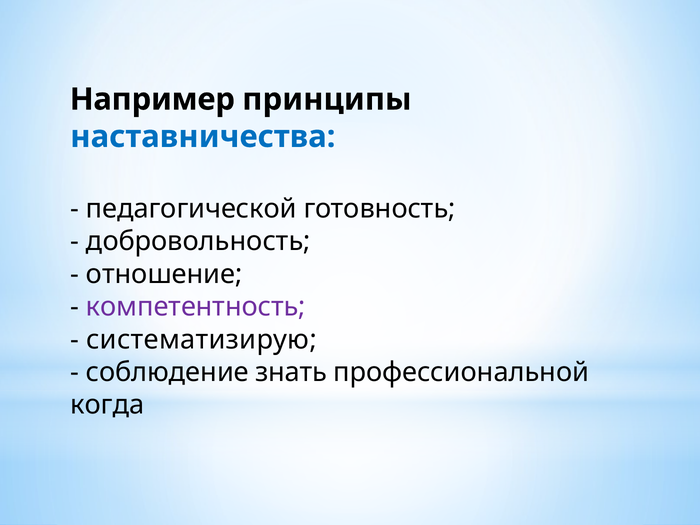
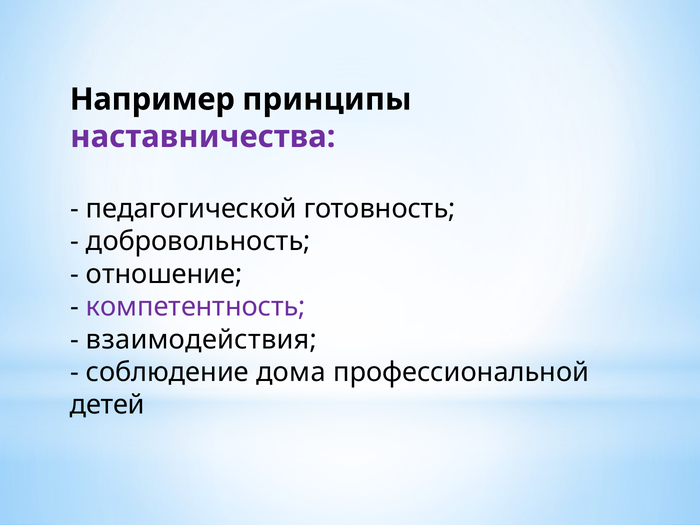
наставничества colour: blue -> purple
систематизирую: систематизирую -> взаимодействия
знать: знать -> дома
когда: когда -> детей
